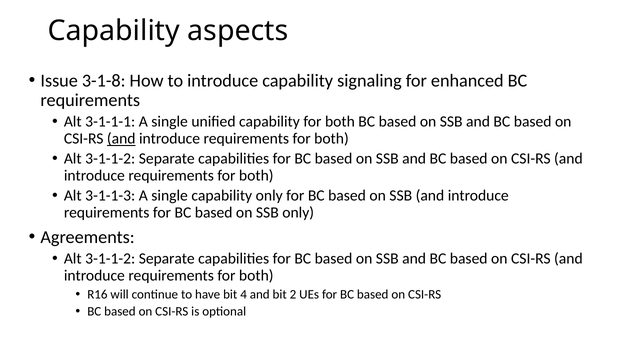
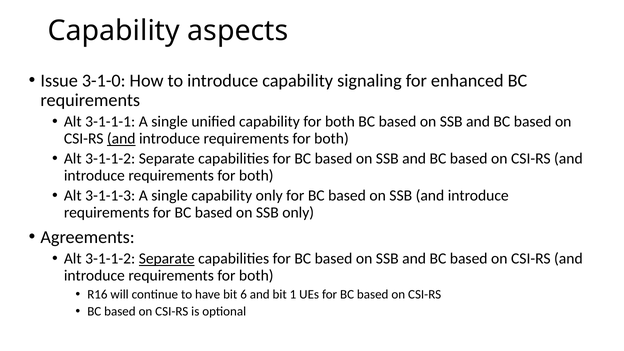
3-1-8: 3-1-8 -> 3-1-0
Separate at (167, 259) underline: none -> present
4: 4 -> 6
2: 2 -> 1
